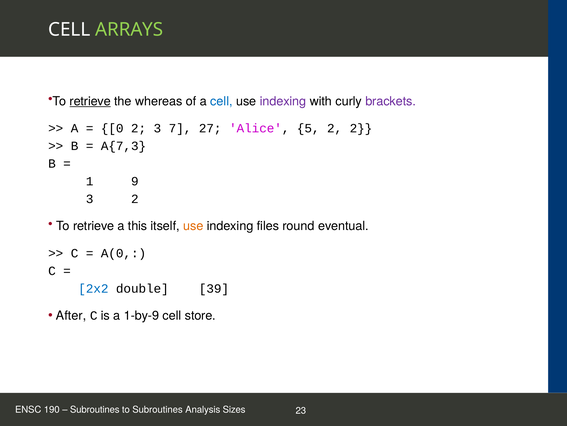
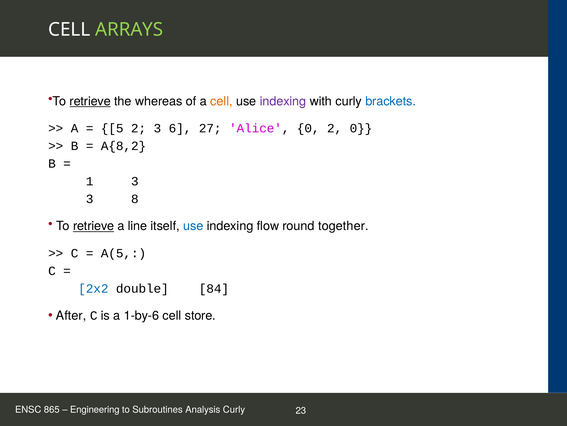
cell at (221, 101) colour: blue -> orange
brackets colour: purple -> blue
0: 0 -> 5
7: 7 -> 6
Alice 5: 5 -> 0
2 2: 2 -> 0
A{7,3: A{7,3 -> A{8,2
1 9: 9 -> 3
3 2: 2 -> 8
retrieve at (94, 226) underline: none -> present
this: this -> line
use at (193, 226) colour: orange -> blue
files: files -> flow
eventual: eventual -> together
A(0: A(0 -> A(5
39: 39 -> 84
1-by-9: 1-by-9 -> 1-by-6
190: 190 -> 865
Subroutines at (95, 409): Subroutines -> Engineering
Analysis Sizes: Sizes -> Curly
